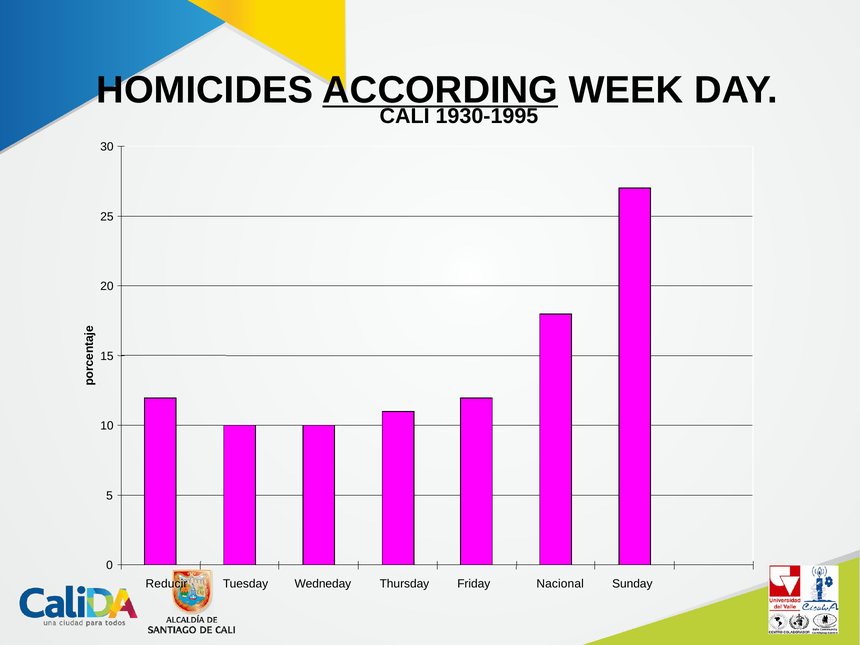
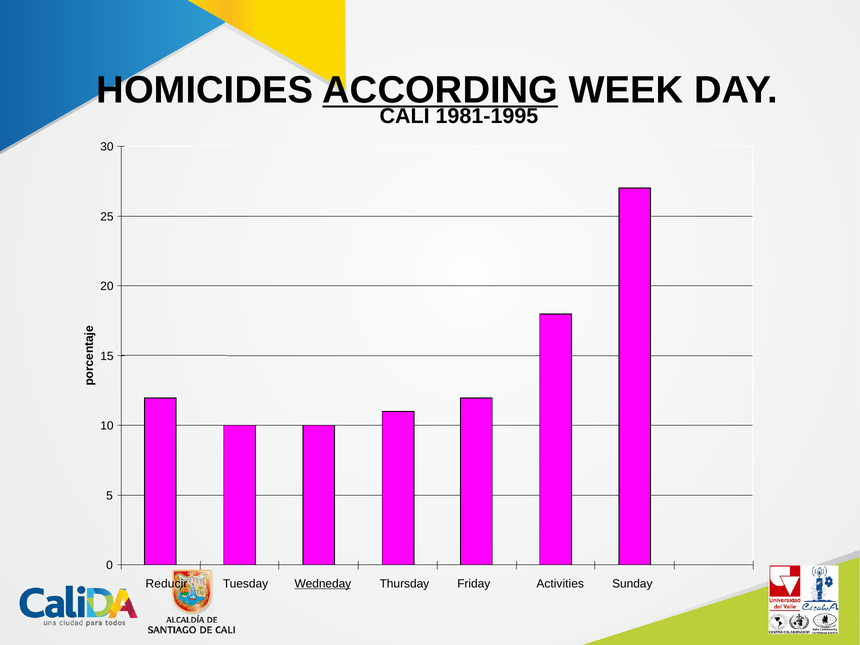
1930-1995: 1930-1995 -> 1981-1995
Wedneday underline: none -> present
Nacional: Nacional -> Activities
